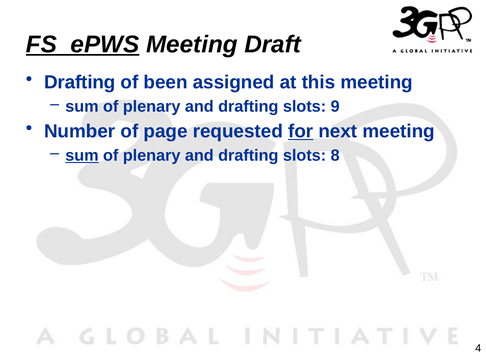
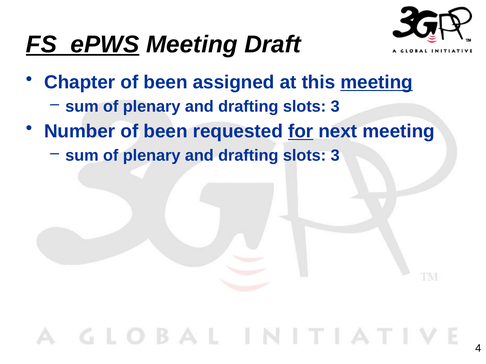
Drafting at (80, 82): Drafting -> Chapter
meeting at (377, 82) underline: none -> present
9 at (335, 107): 9 -> 3
Number of page: page -> been
sum at (82, 156) underline: present -> none
8 at (335, 156): 8 -> 3
